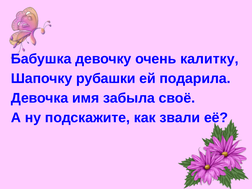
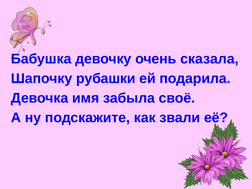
калитку: калитку -> сказала
